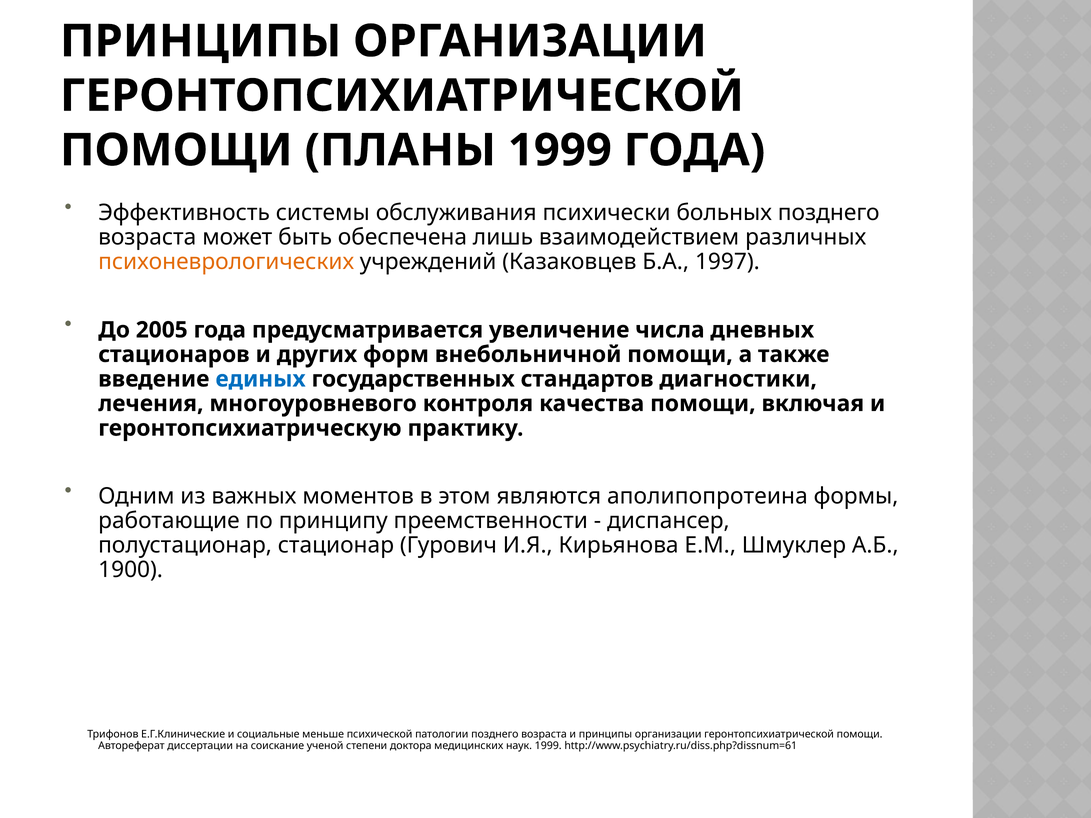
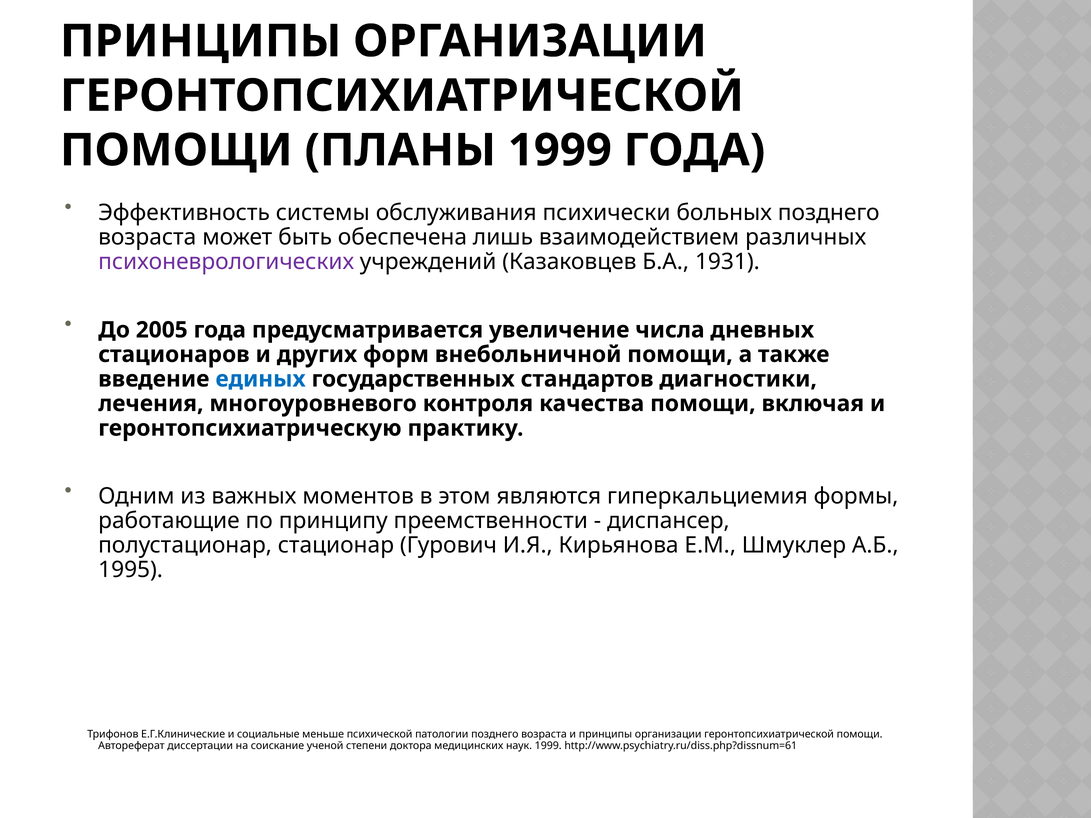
психоневрологических colour: orange -> purple
1997: 1997 -> 1931
аполипопротеина: аполипопротеина -> гиперкальциемия
1900: 1900 -> 1995
